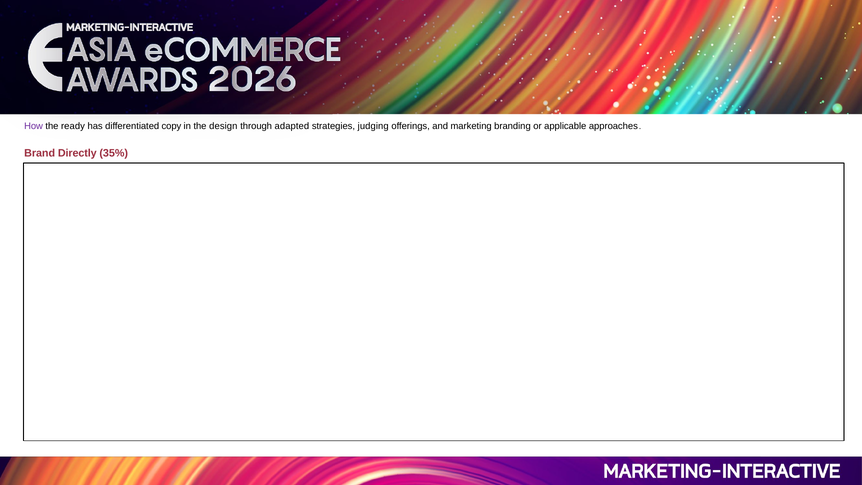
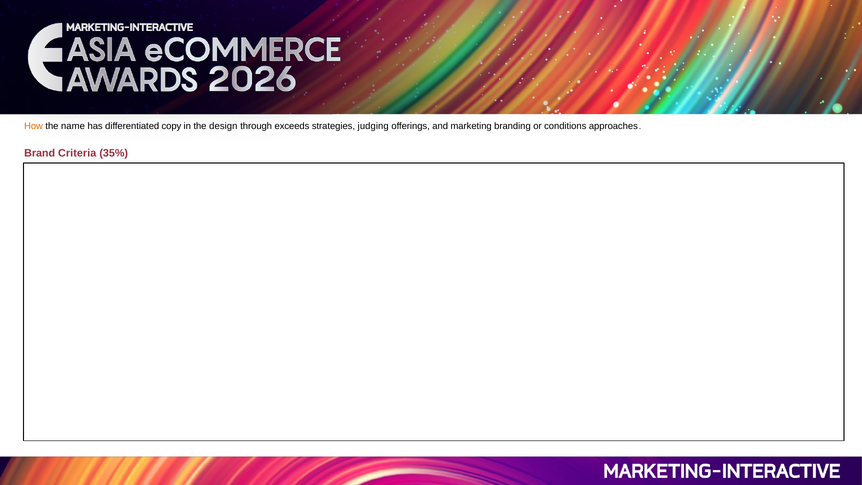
How colour: purple -> orange
ready: ready -> name
adapted: adapted -> exceeds
applicable: applicable -> conditions
Directly: Directly -> Criteria
